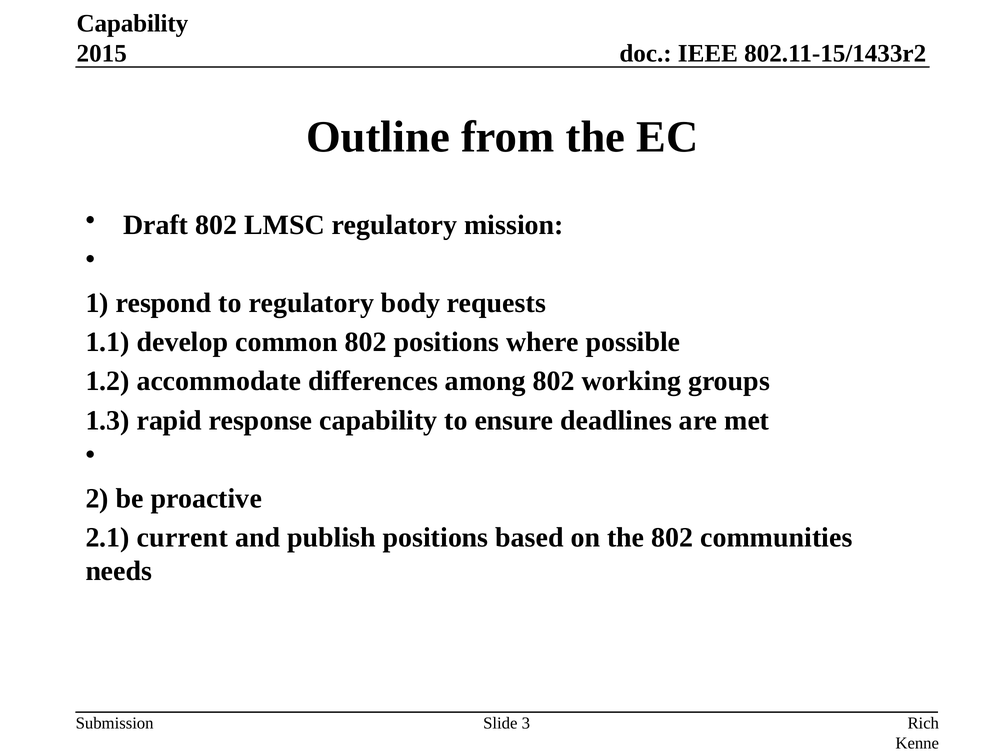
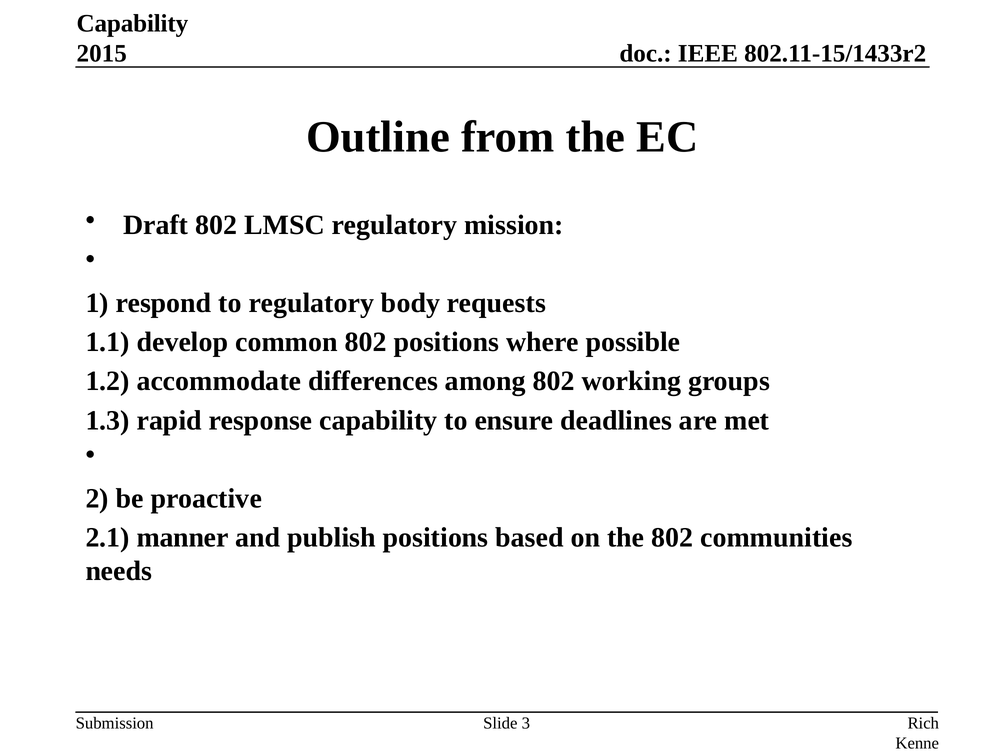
current: current -> manner
